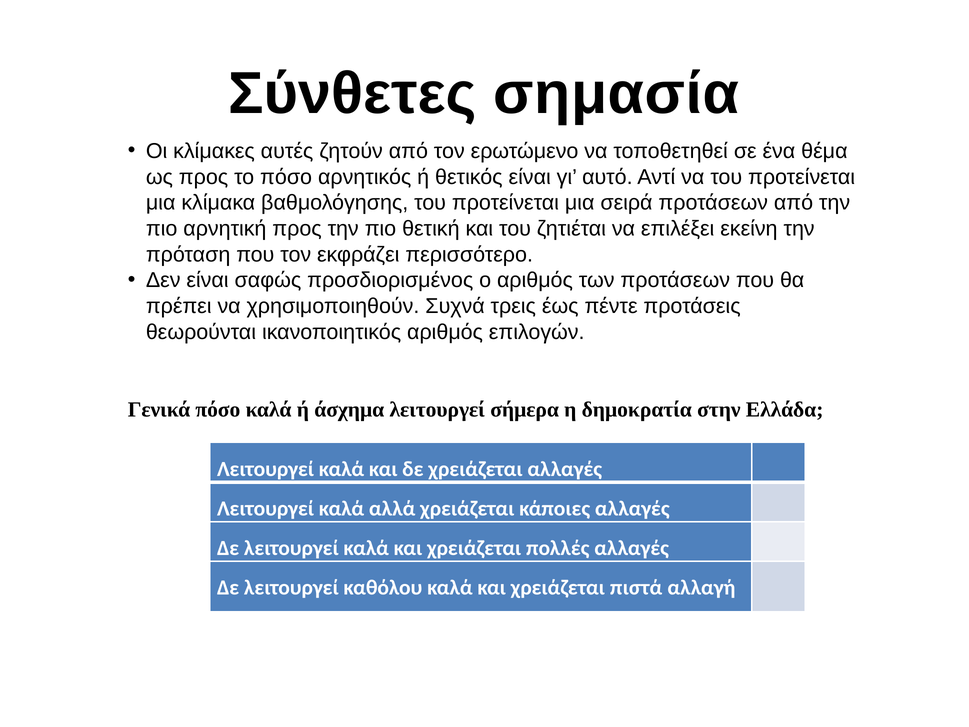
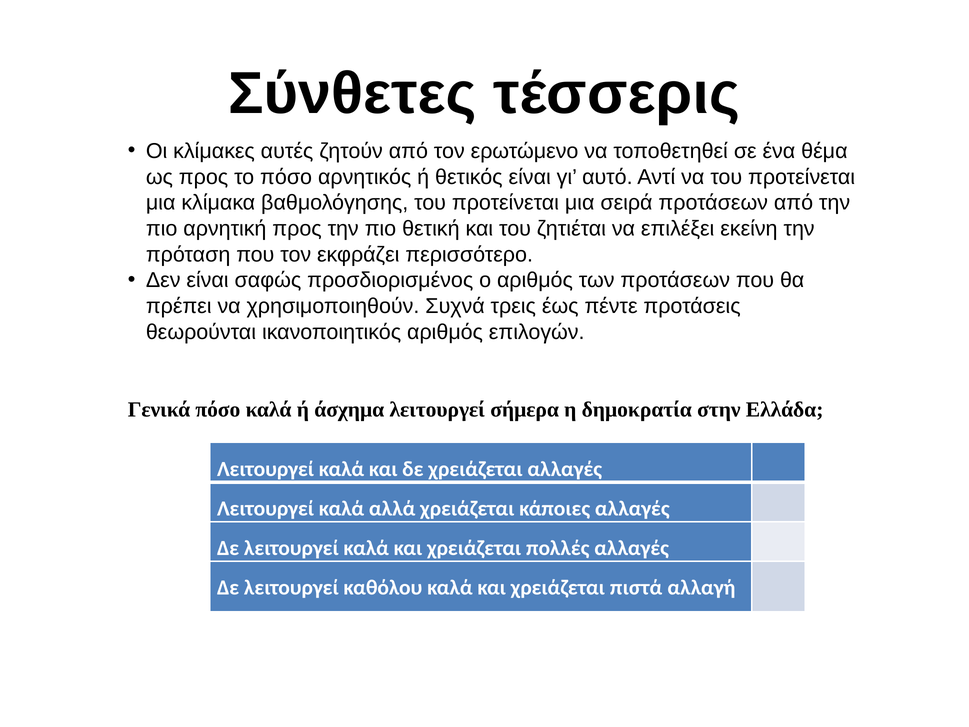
σημασία: σημασία -> τέσσερις
